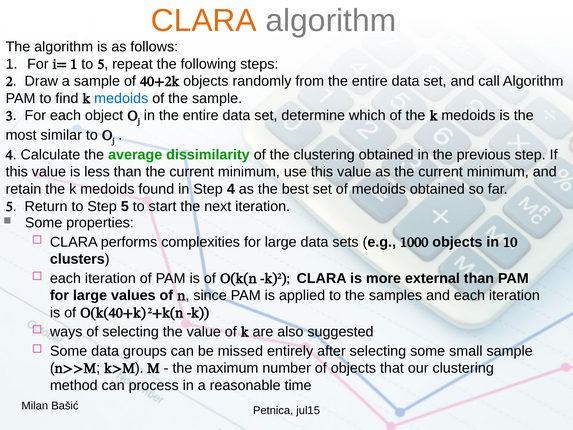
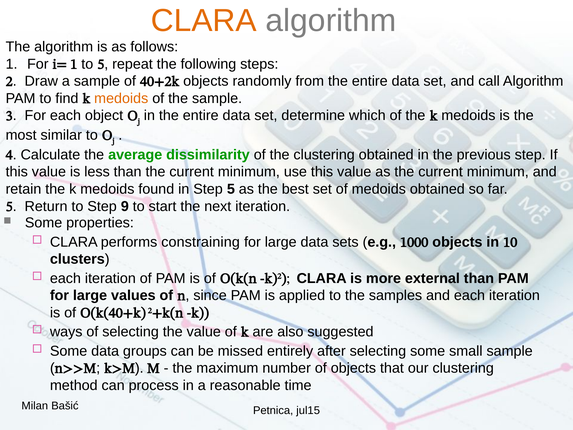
medoids at (121, 98) colour: blue -> orange
Step 4: 4 -> 5
Step 5: 5 -> 9
complexities: complexities -> constraining
